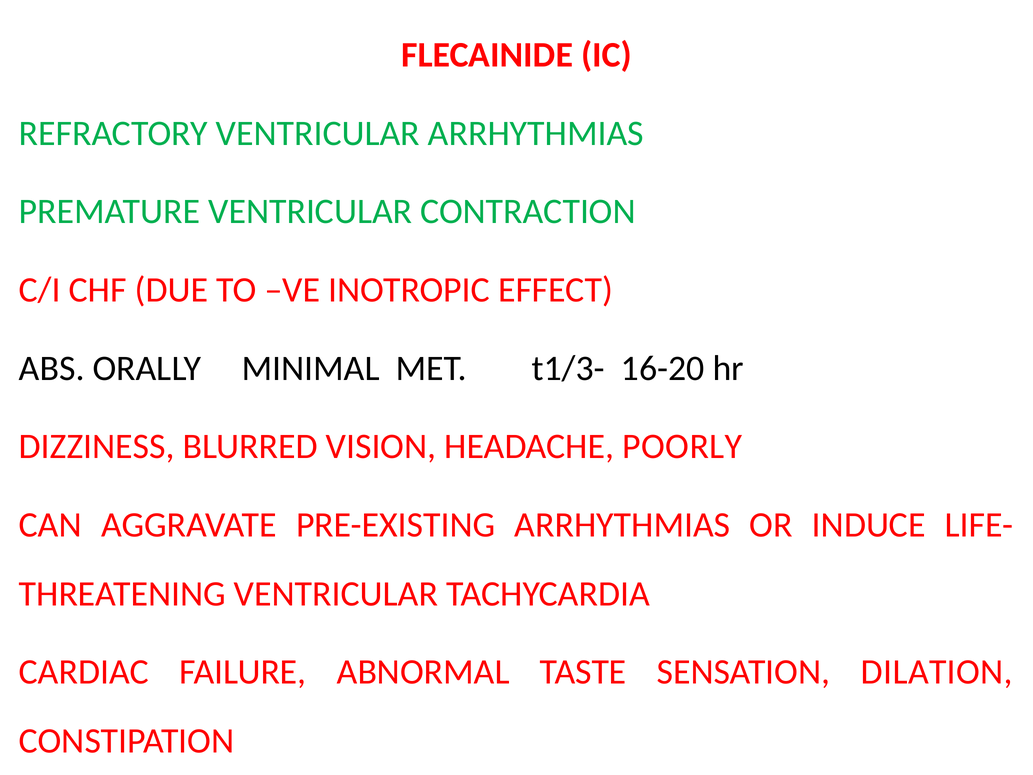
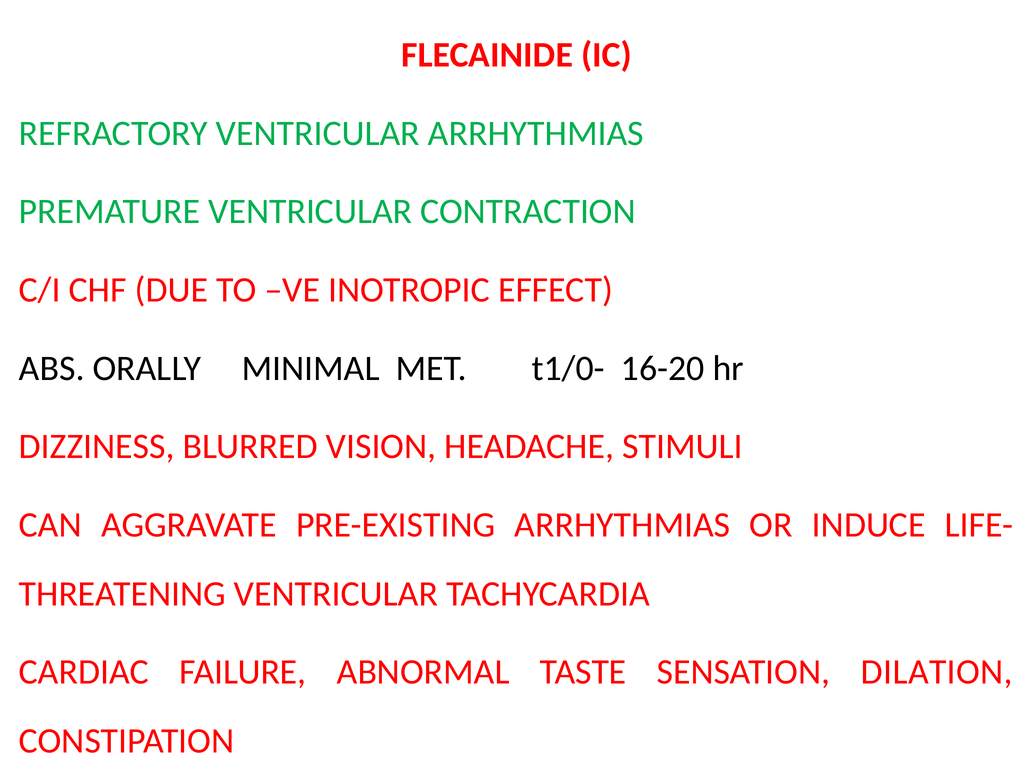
t1/3-: t1/3- -> t1/0-
POORLY: POORLY -> STIMULI
